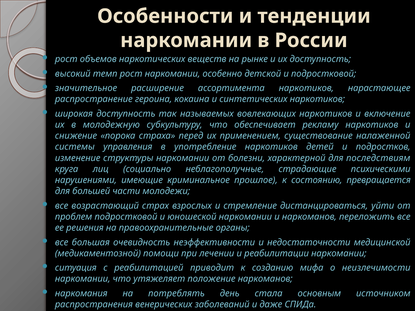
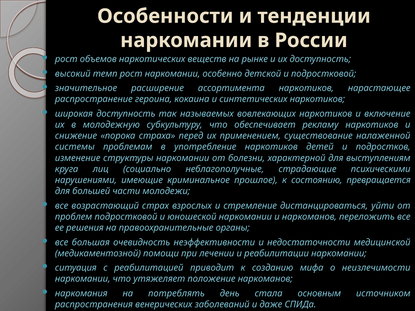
управления: управления -> проблемам
последствиям: последствиям -> выступлениям
